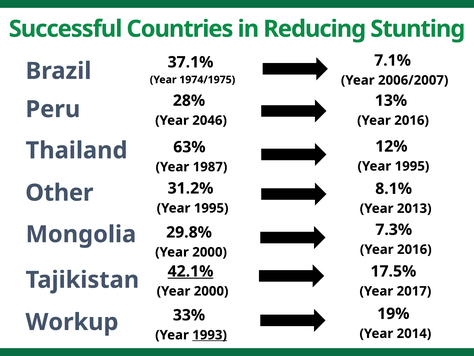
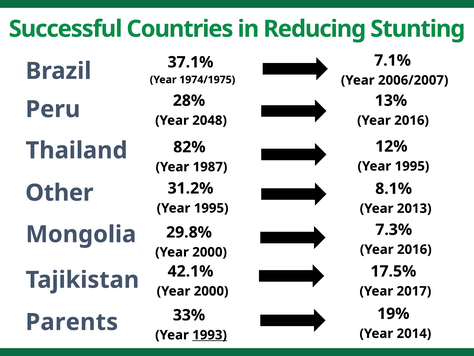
2046: 2046 -> 2048
63%: 63% -> 82%
42.1% underline: present -> none
Workup: Workup -> Parents
